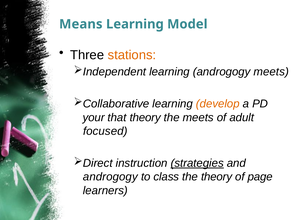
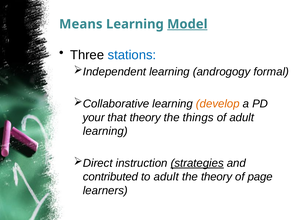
Model underline: none -> present
stations colour: orange -> blue
androgogy meets: meets -> formal
the meets: meets -> things
focused at (105, 131): focused -> learning
androgogy at (110, 177): androgogy -> contributed
to class: class -> adult
